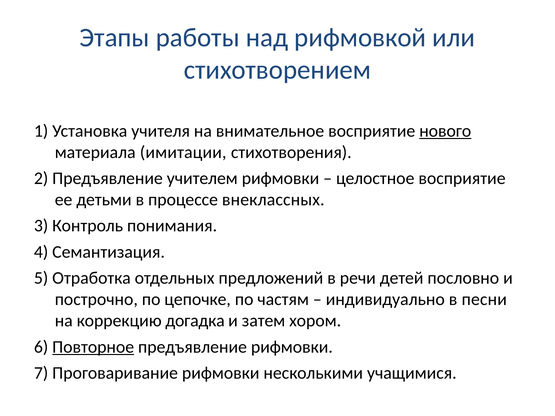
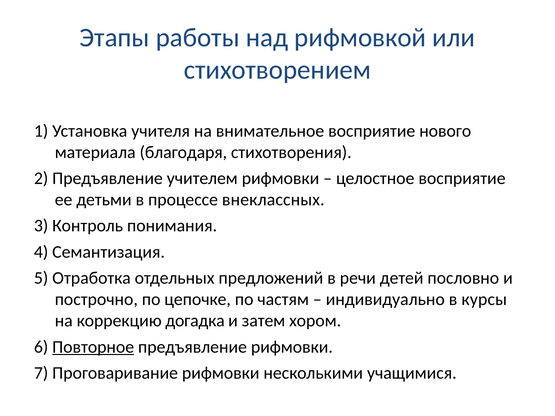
нового underline: present -> none
имитации: имитации -> благодаря
песни: песни -> курсы
